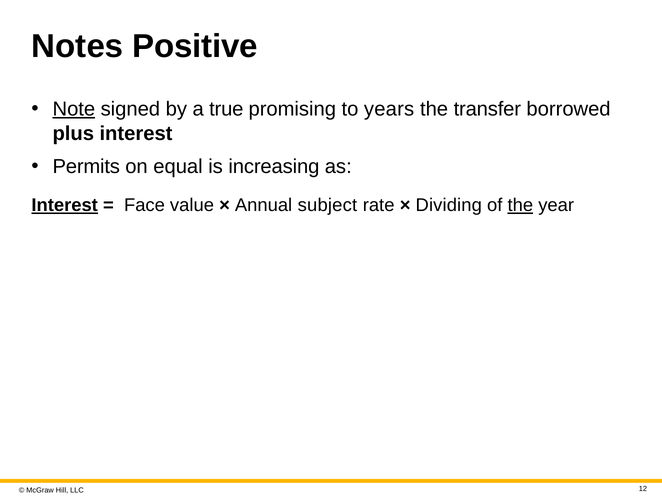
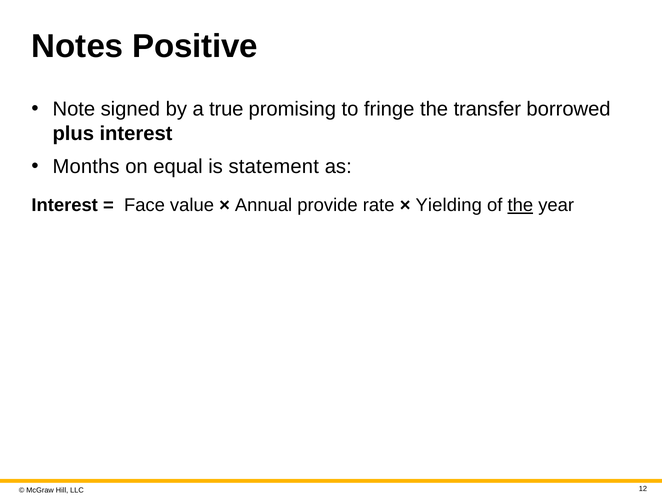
Note underline: present -> none
years: years -> fringe
Permits: Permits -> Months
increasing: increasing -> statement
Interest at (65, 206) underline: present -> none
subject: subject -> provide
Dividing: Dividing -> Yielding
